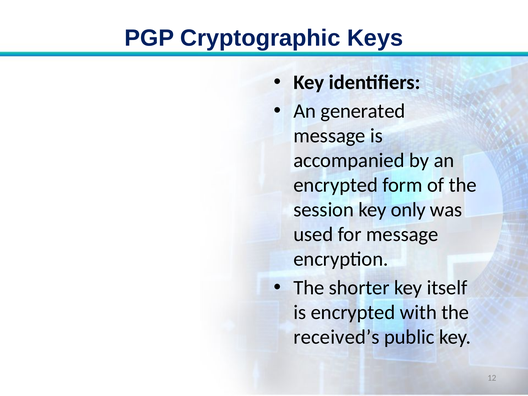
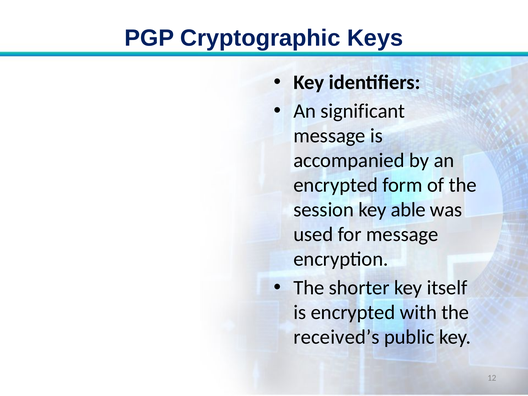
generated: generated -> significant
only: only -> able
